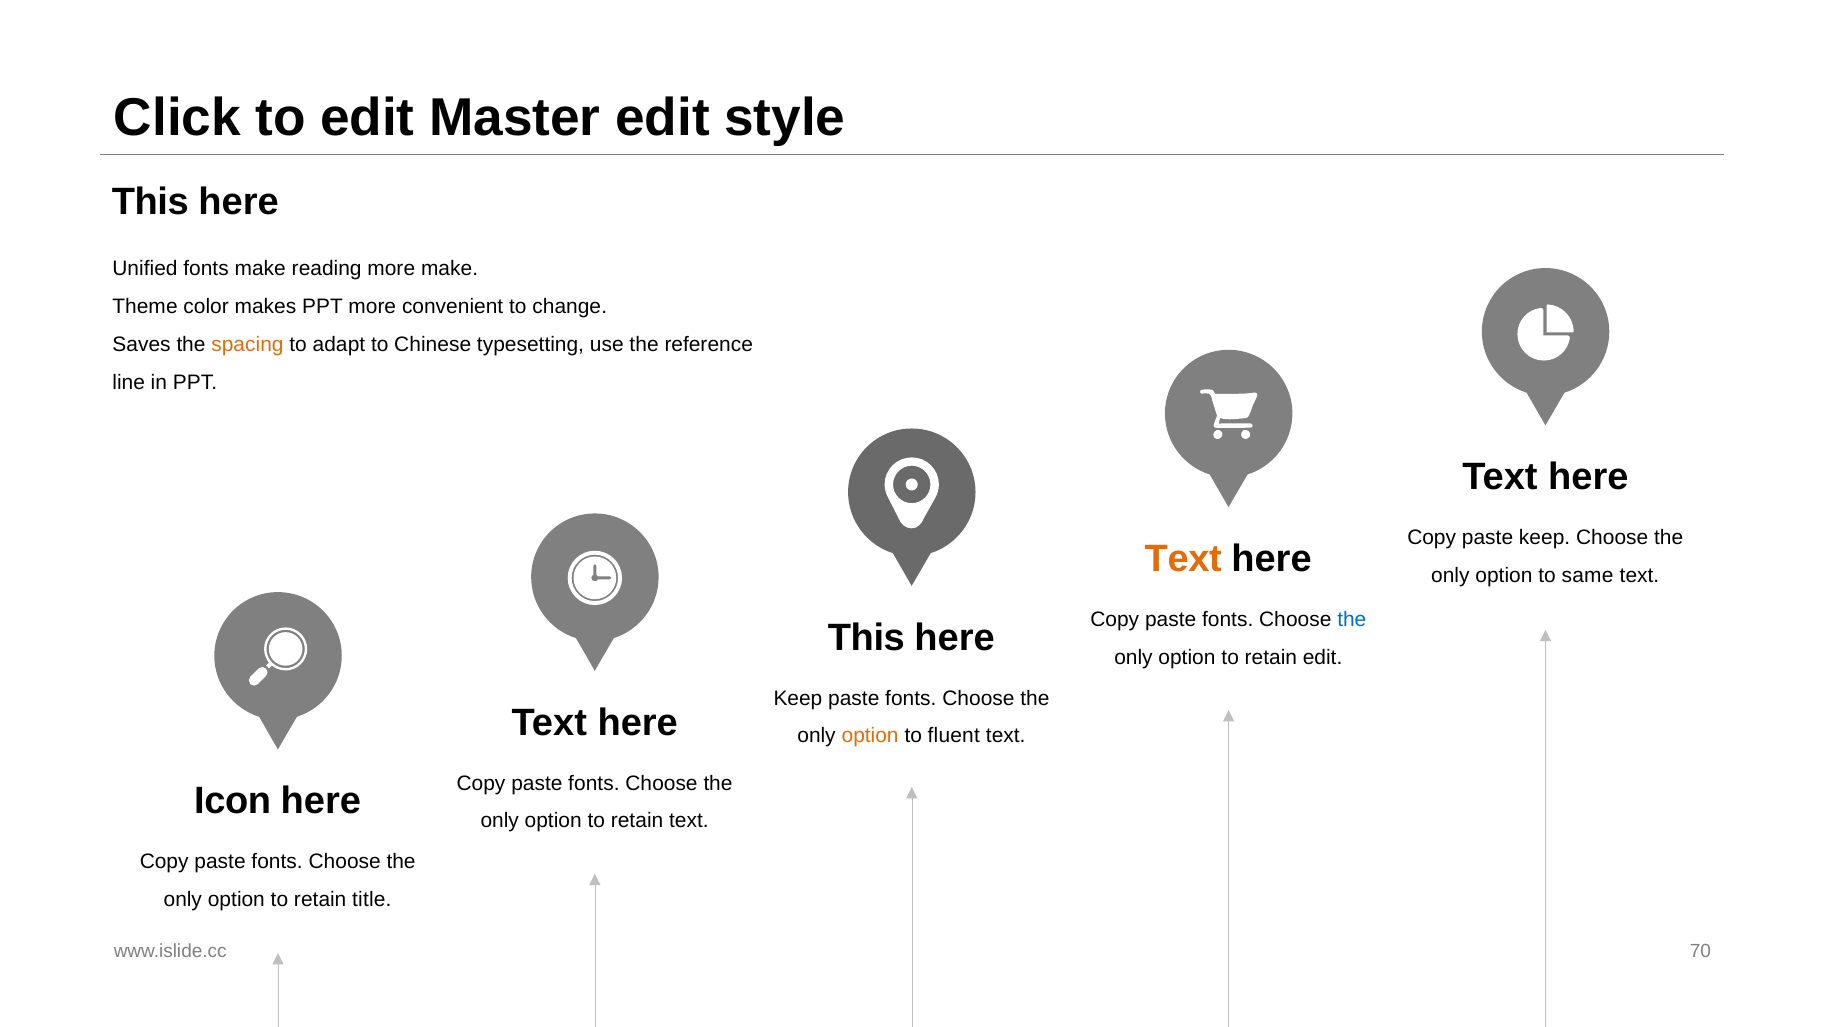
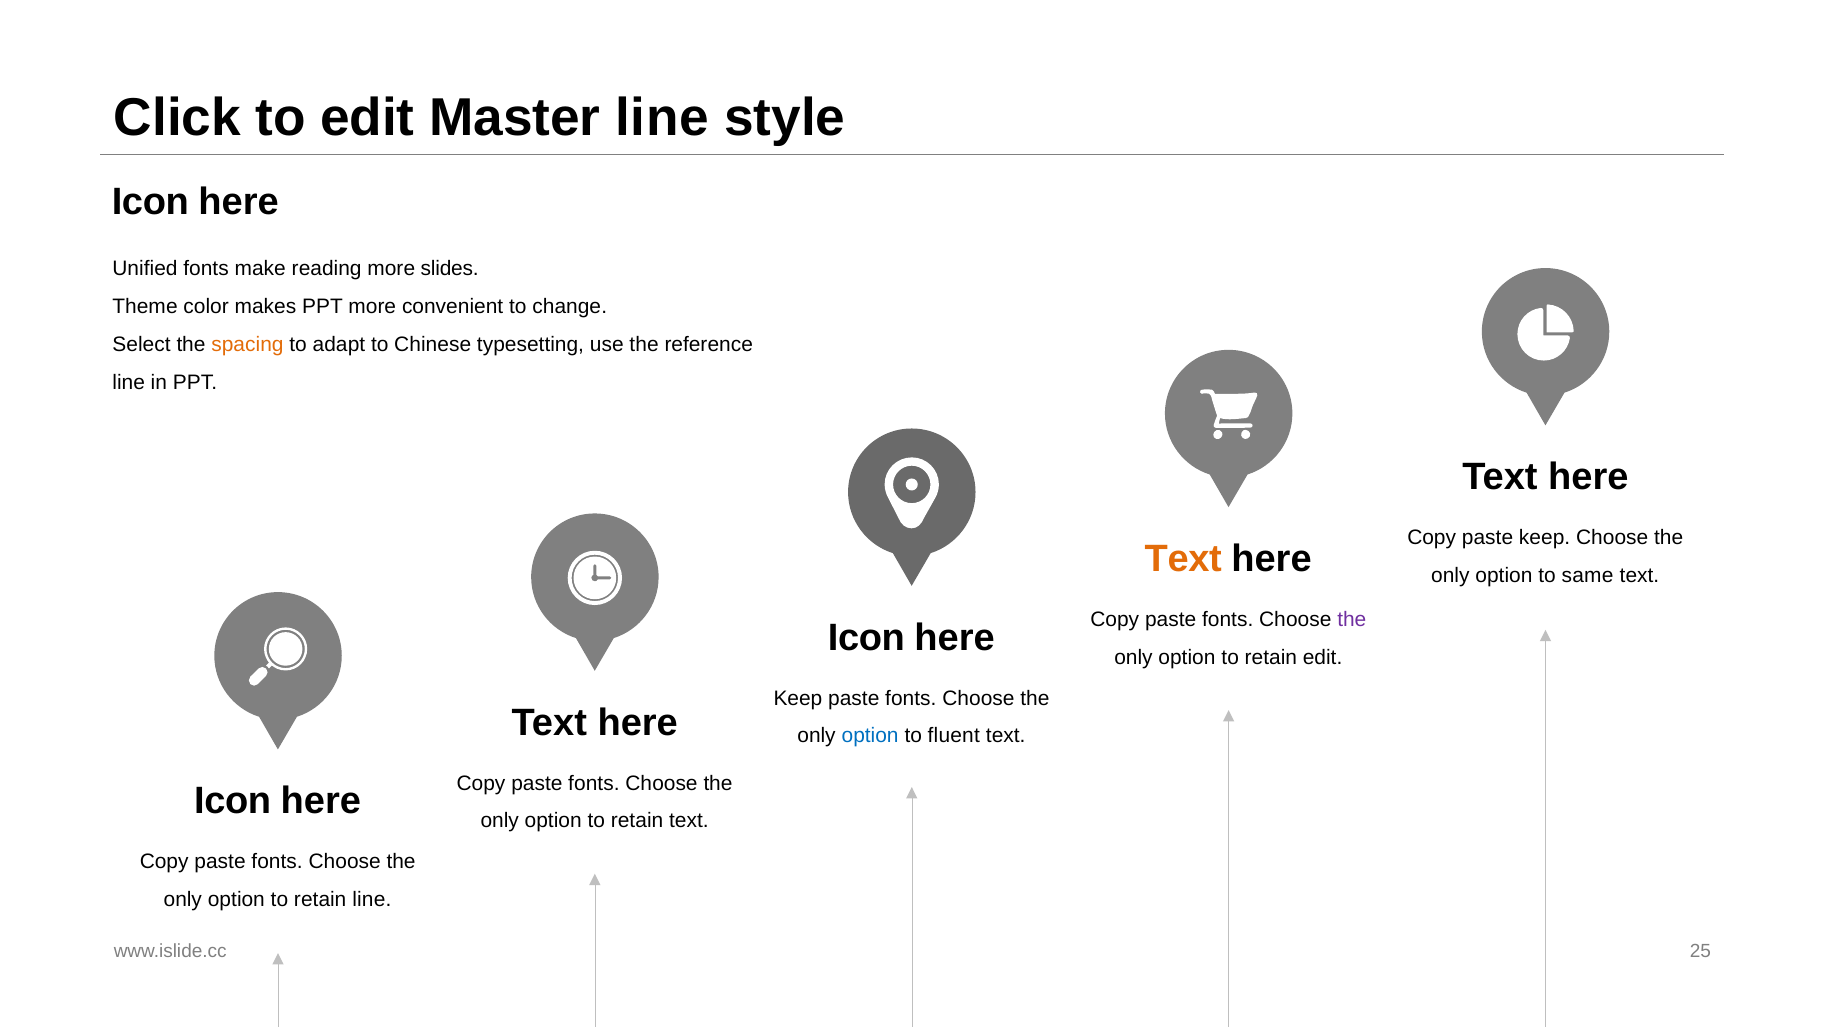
Master edit: edit -> line
This at (150, 202): This -> Icon
more make: make -> slides
Saves: Saves -> Select
the at (1352, 619) colour: blue -> purple
This at (866, 638): This -> Icon
option at (870, 736) colour: orange -> blue
retain title: title -> line
70: 70 -> 25
